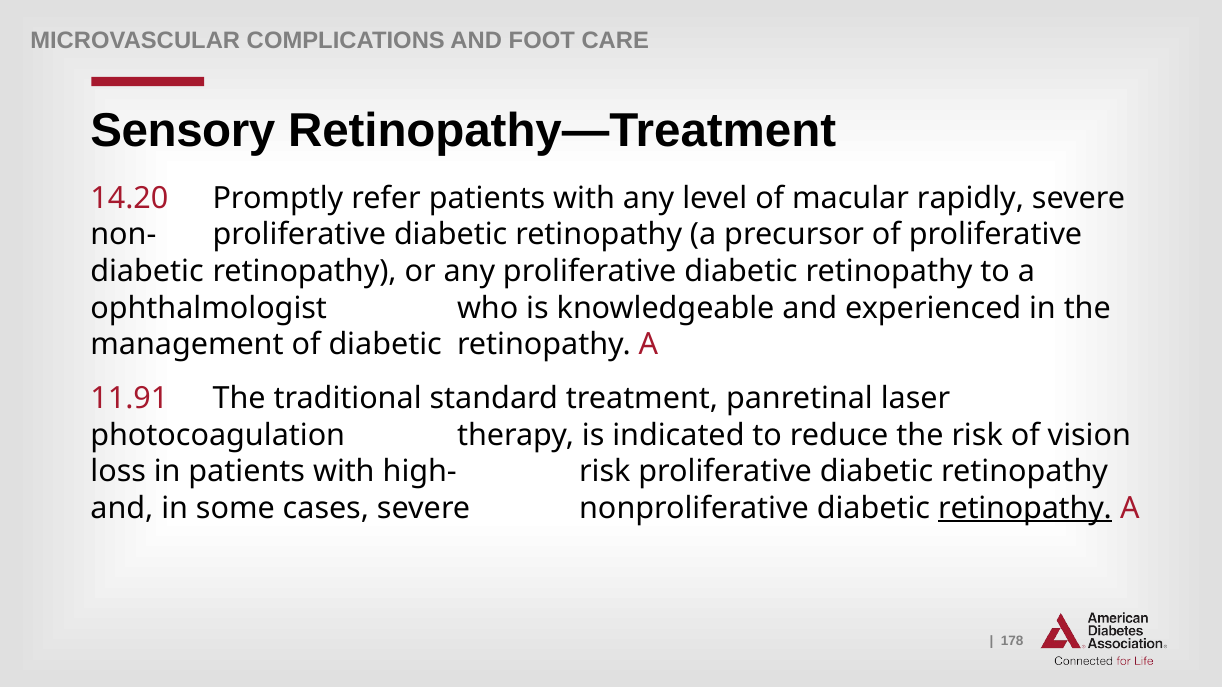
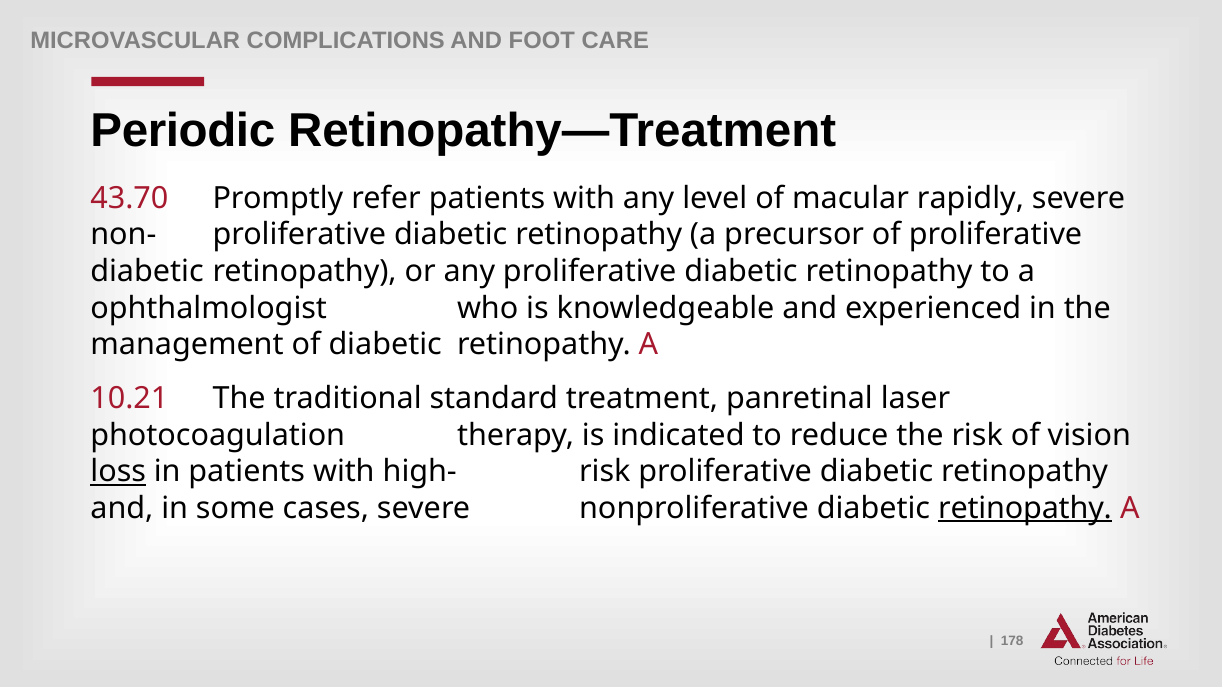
Sensory: Sensory -> Periodic
14.20: 14.20 -> 43.70
11.91: 11.91 -> 10.21
loss underline: none -> present
